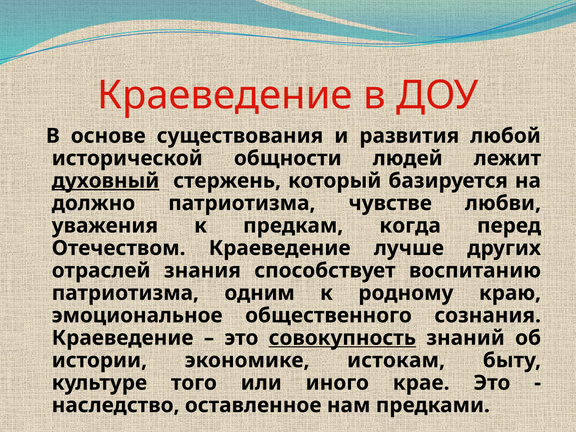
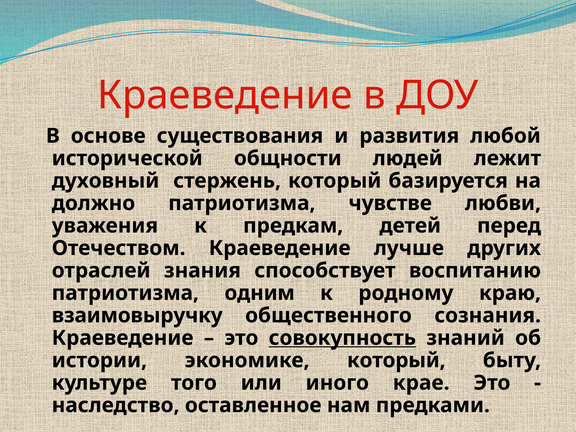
духовный underline: present -> none
когда: когда -> детей
эмоциональное: эмоциональное -> взаимовыручку
экономике истокам: истокам -> который
